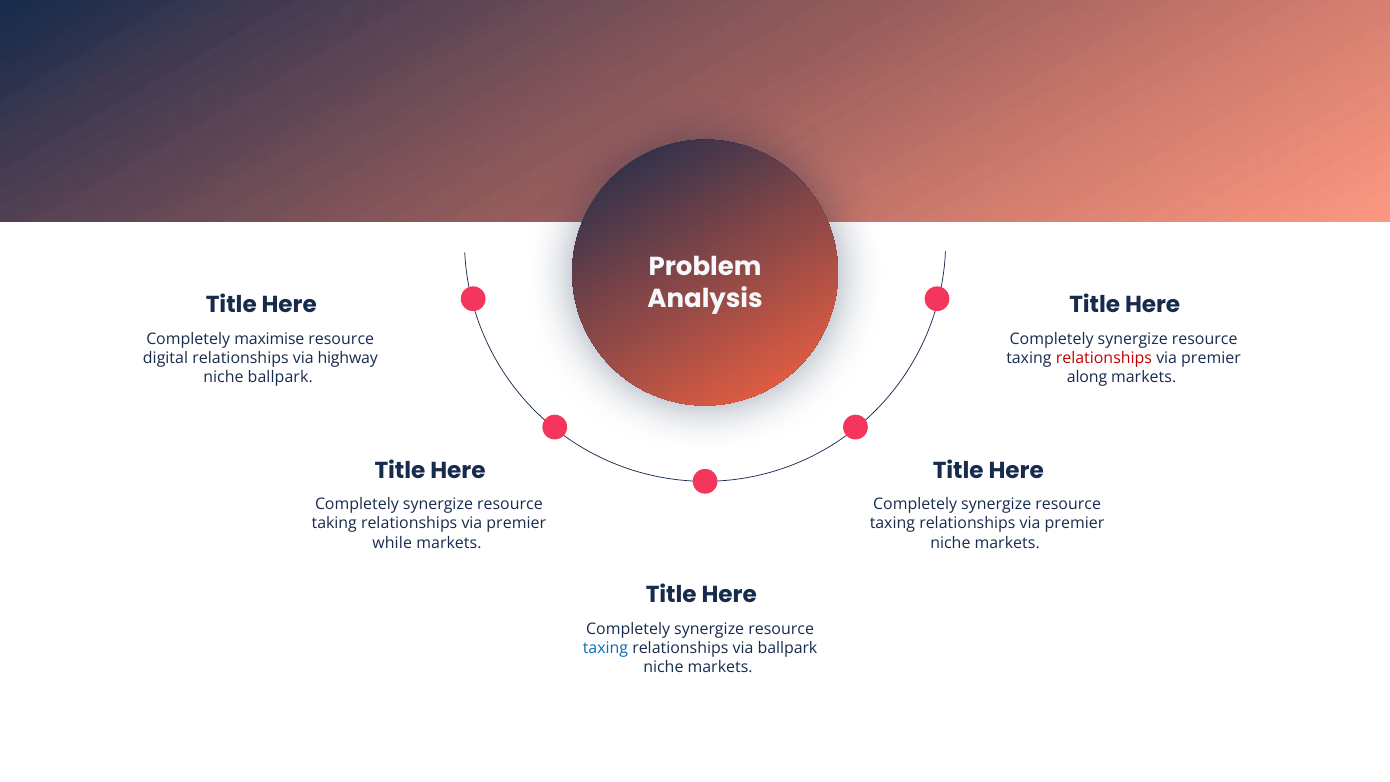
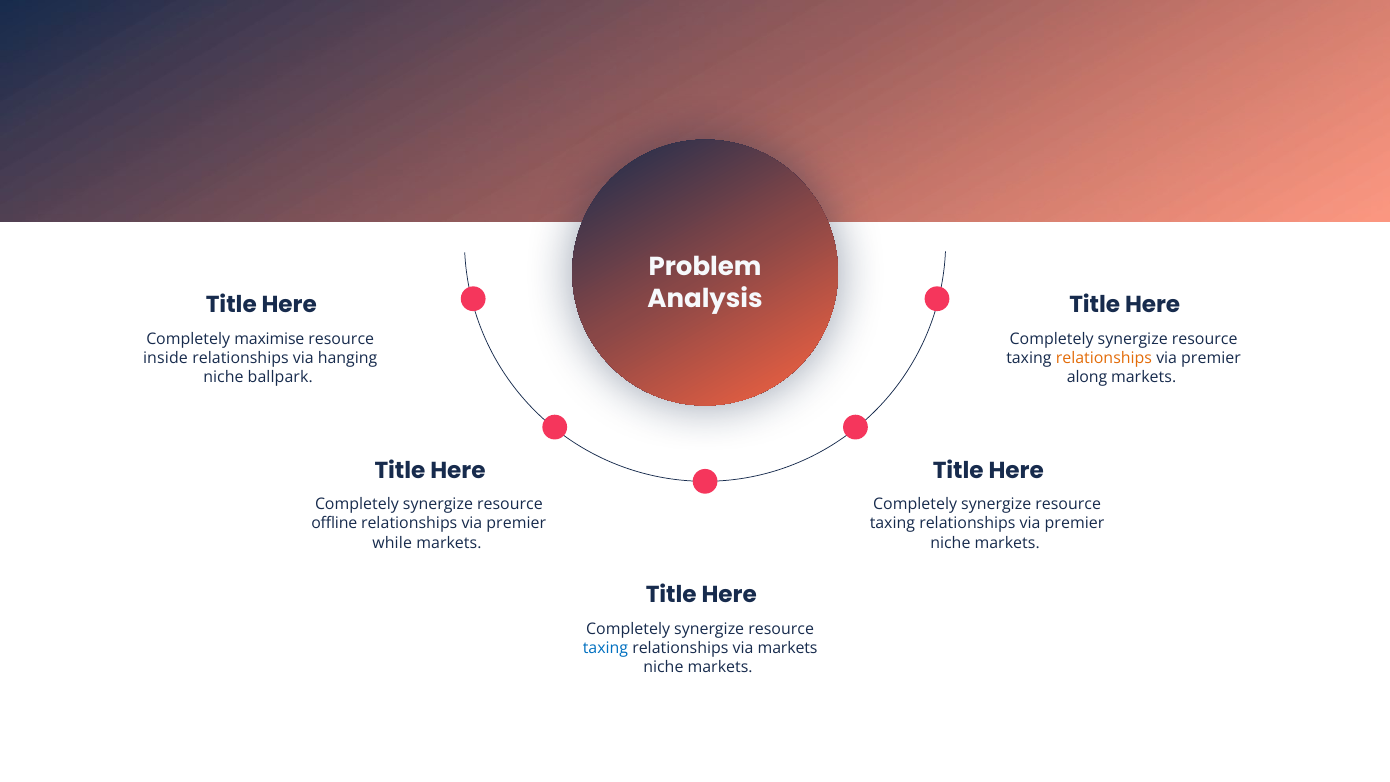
digital: digital -> inside
highway: highway -> hanging
relationships at (1104, 358) colour: red -> orange
taking: taking -> offline
via ballpark: ballpark -> markets
